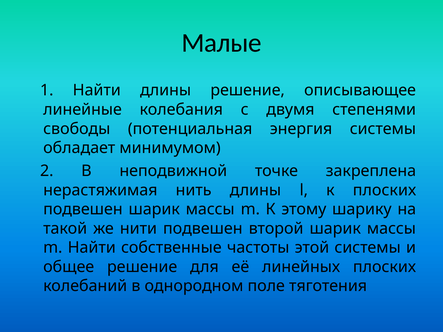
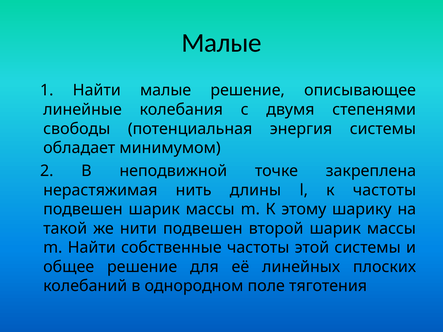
Найти длины: длины -> малые
к плоских: плоских -> частоты
